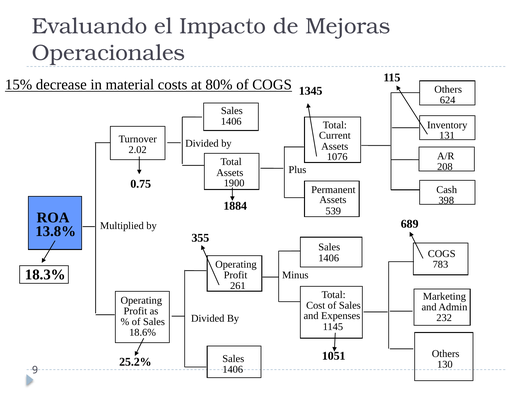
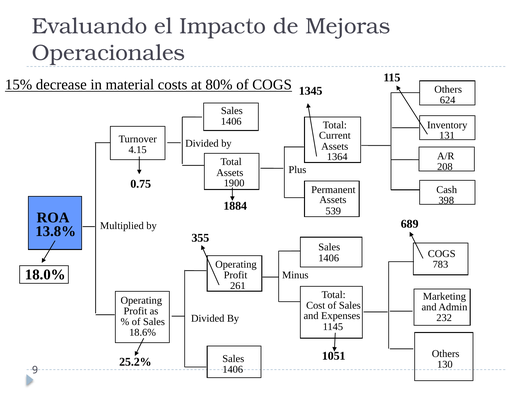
2.02: 2.02 -> 4.15
1076: 1076 -> 1364
18.3%: 18.3% -> 18.0%
